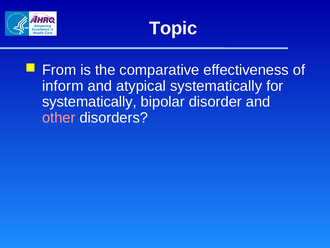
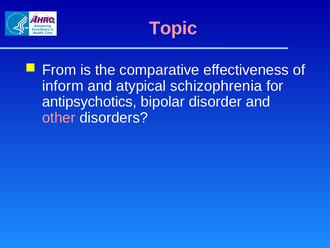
Topic colour: white -> pink
atypical systematically: systematically -> schizophrenia
systematically at (89, 102): systematically -> antipsychotics
